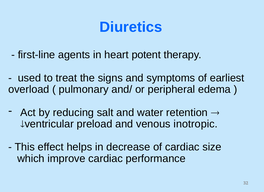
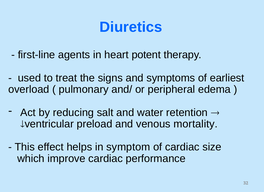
inotropic: inotropic -> mortality
decrease: decrease -> symptom
